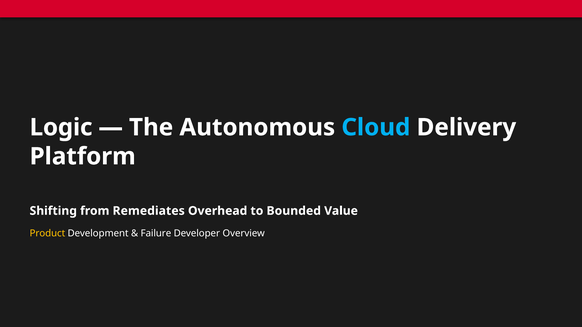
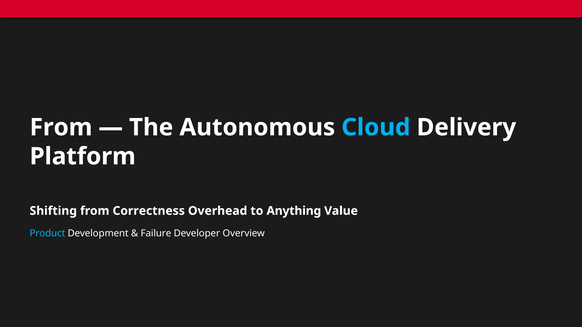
Logic at (61, 128): Logic -> From
Remediates: Remediates -> Correctness
Bounded: Bounded -> Anything
Product colour: yellow -> light blue
